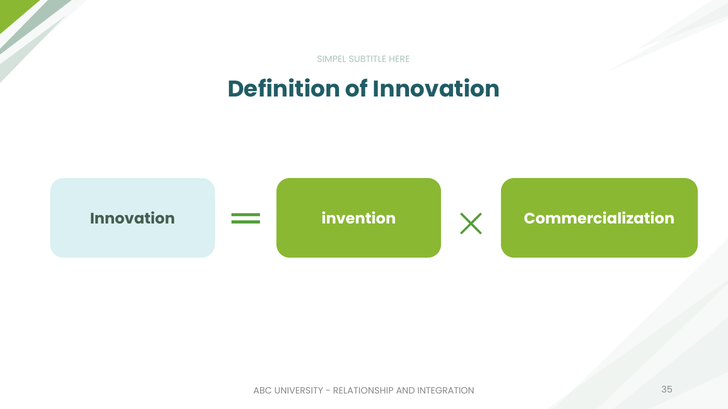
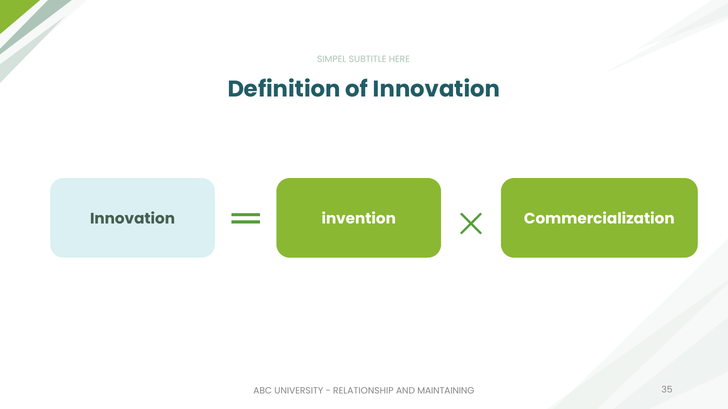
INTEGRATION: INTEGRATION -> MAINTAINING
